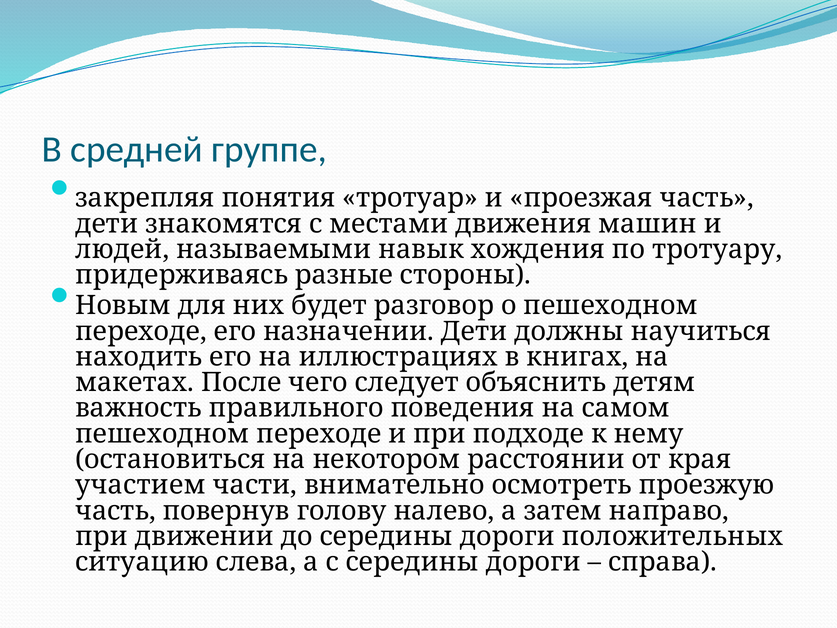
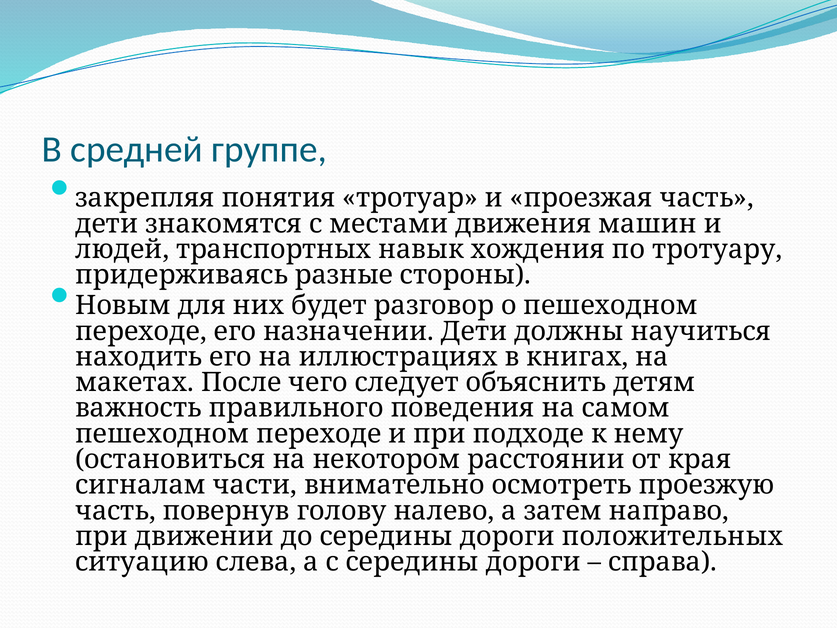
называемыми: называемыми -> транспортных
участием: участием -> сигналам
